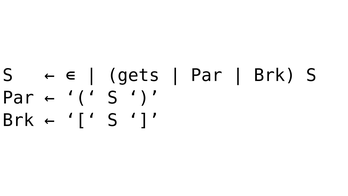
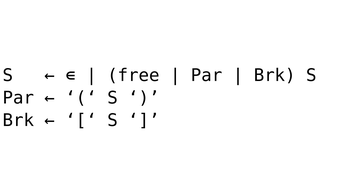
gets: gets -> free
